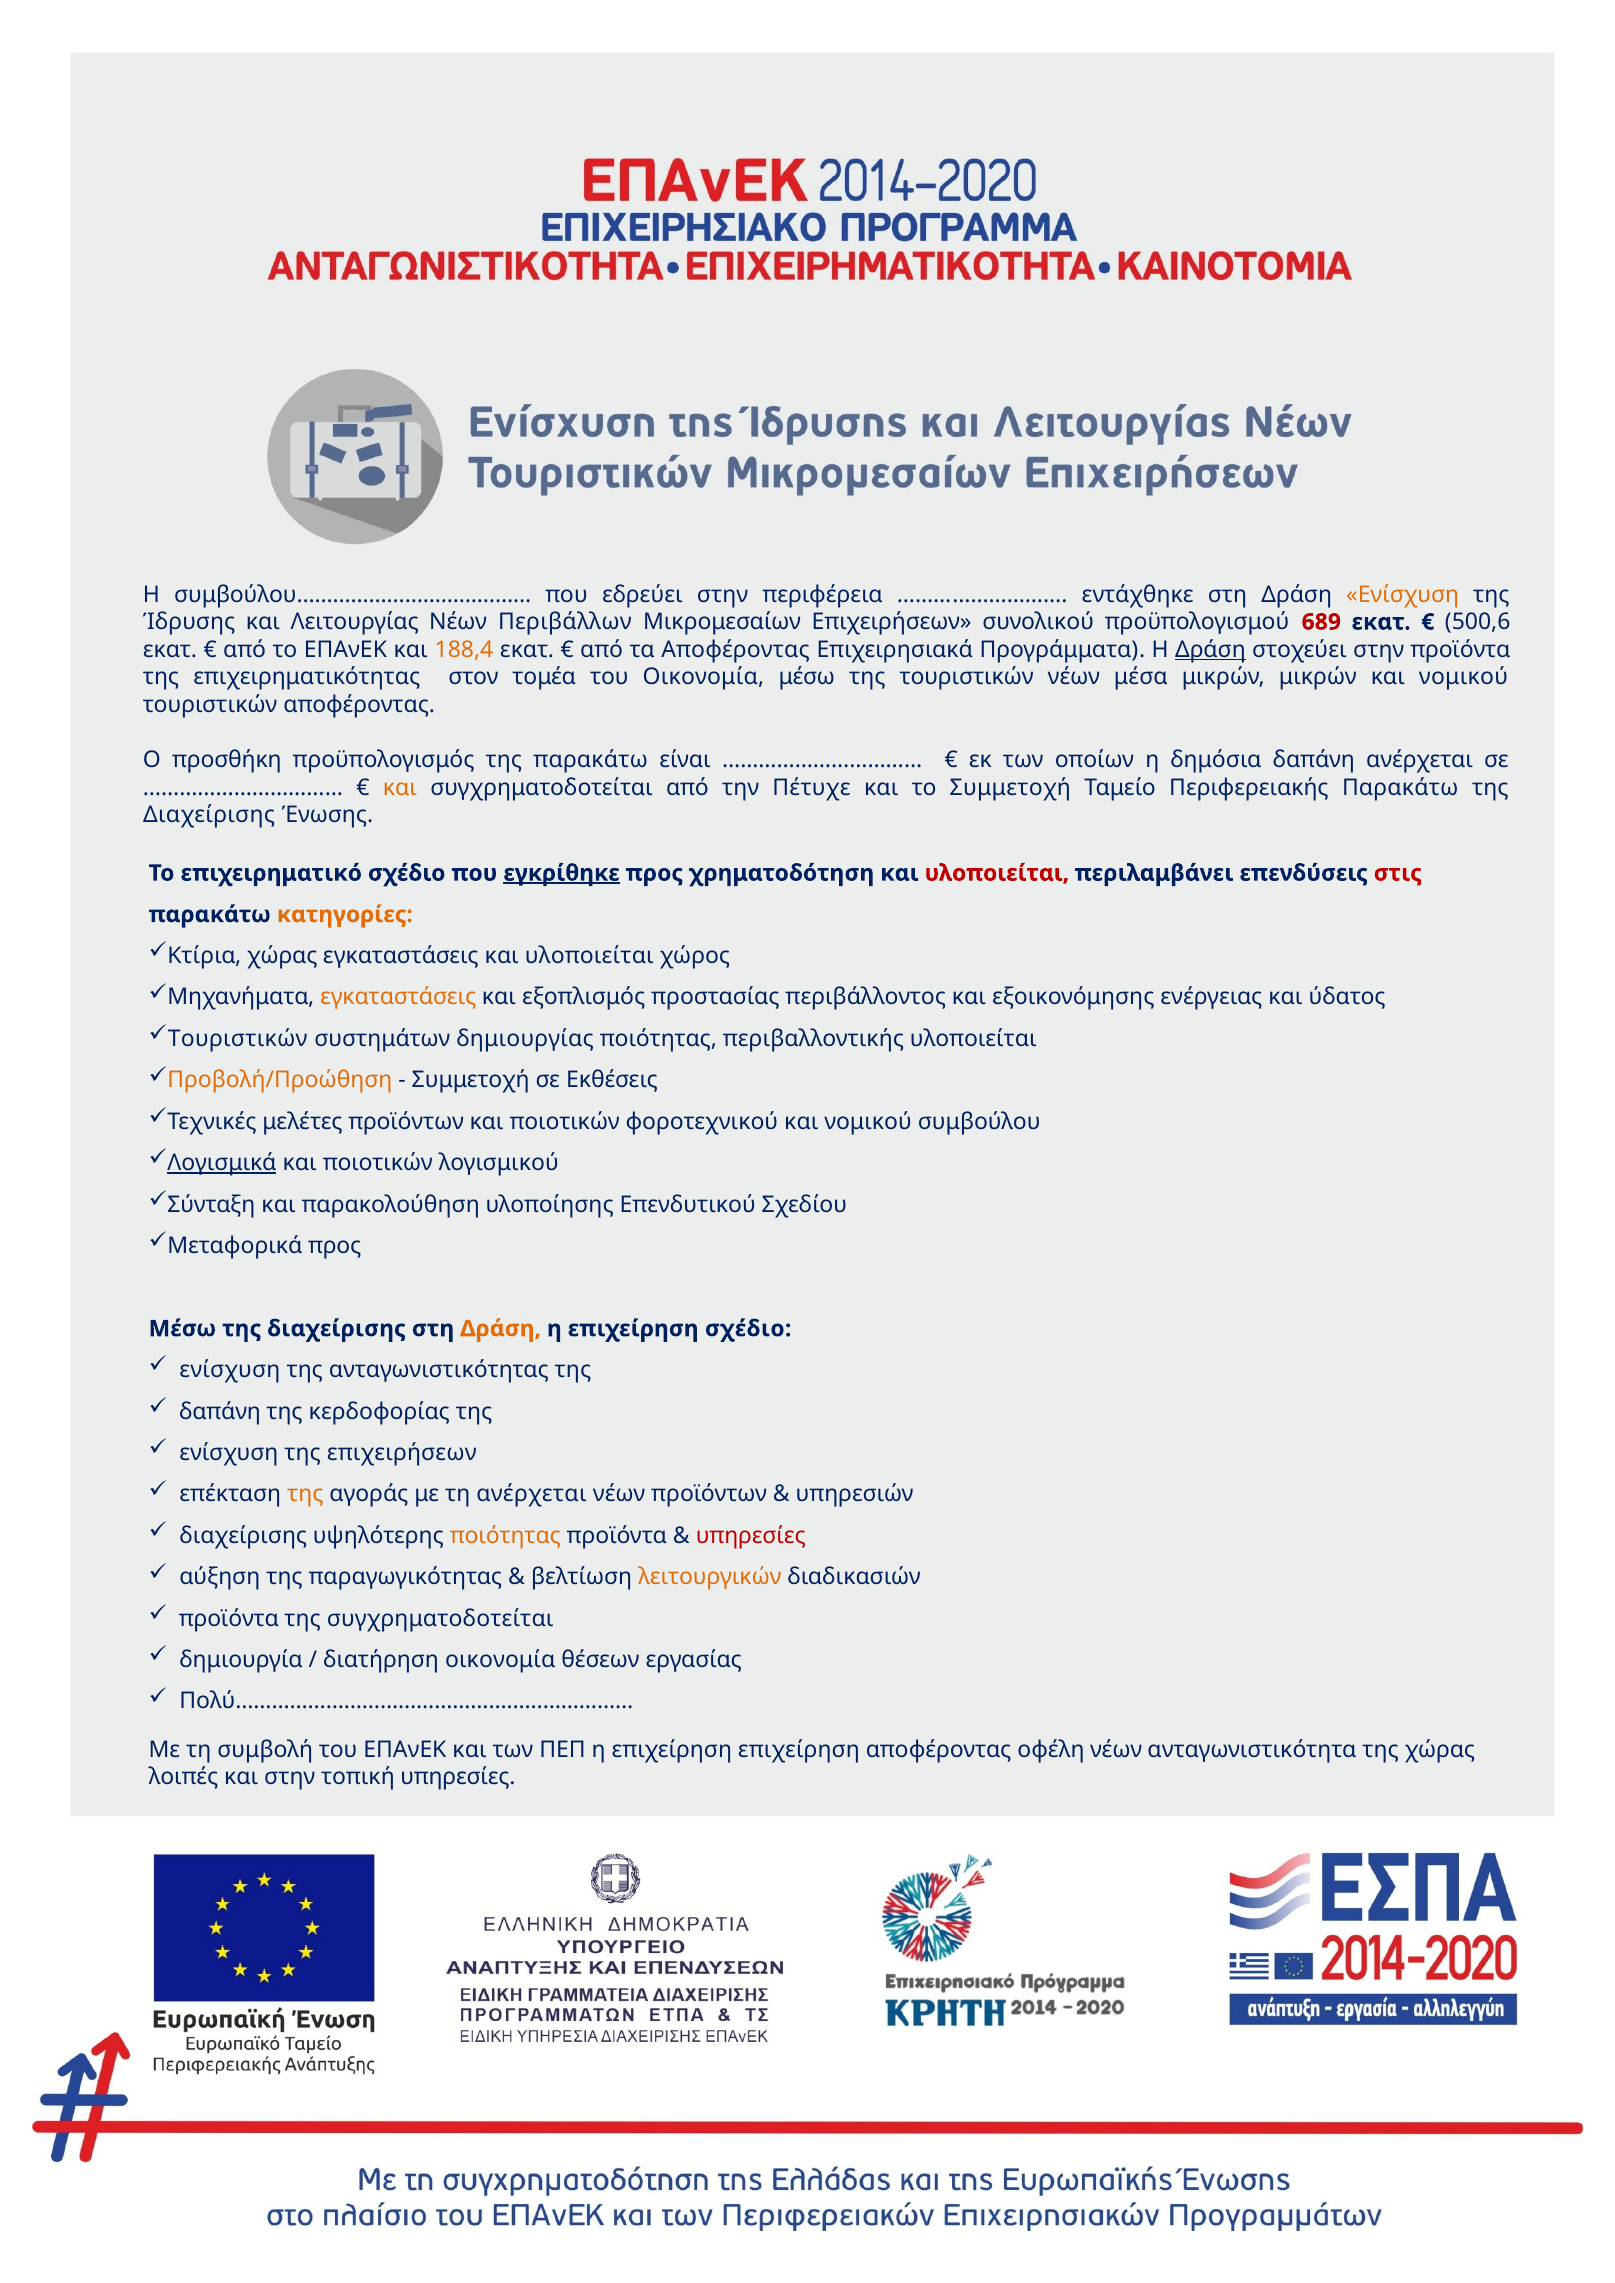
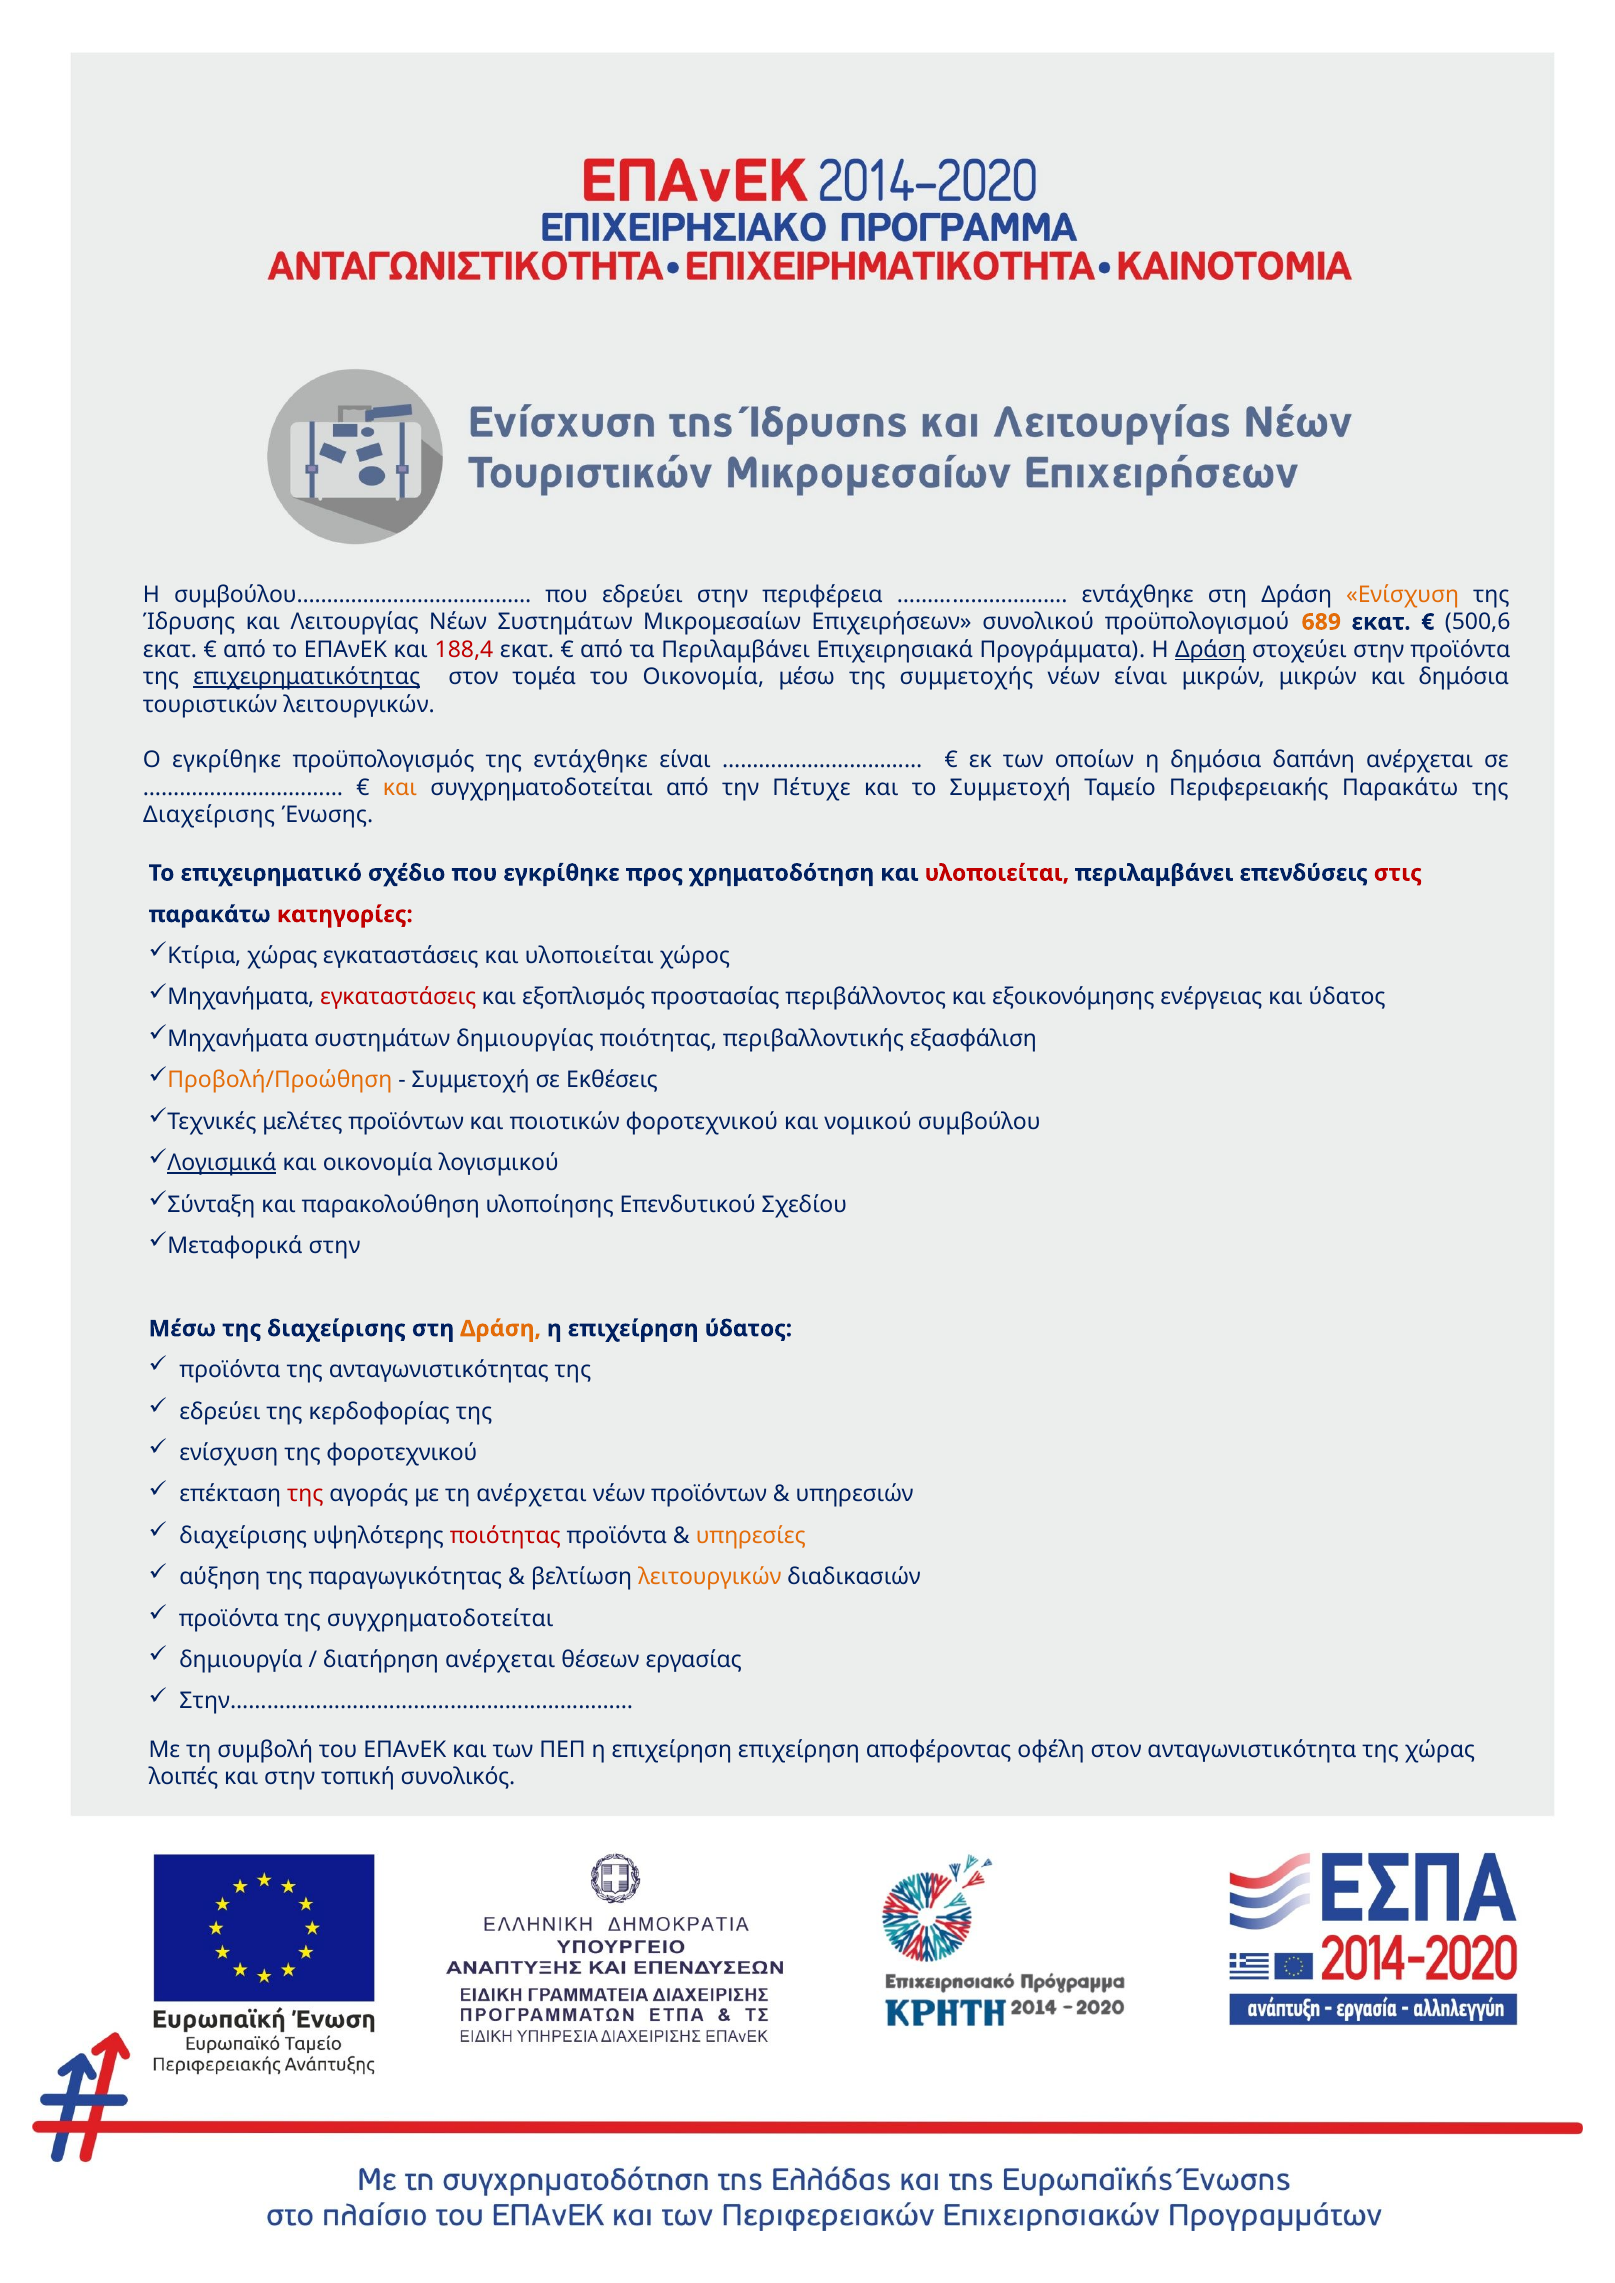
Νέων Περιβάλλων: Περιβάλλων -> Συστημάτων
689 colour: red -> orange
188,4 colour: orange -> red
τα Αποφέροντας: Αποφέροντας -> Περιλαμβάνει
επιχειρηματικότητας underline: none -> present
της τουριστικών: τουριστικών -> συμμετοχής
νέων μέσα: μέσα -> είναι
μικρών και νομικού: νομικού -> δημόσια
τουριστικών αποφέροντας: αποφέροντας -> λειτουργικών
Ο προσθήκη: προσθήκη -> εγκρίθηκε
της παρακάτω: παρακάτω -> εντάχθηκε
εγκρίθηκε at (562, 873) underline: present -> none
κατηγορίες colour: orange -> red
εγκαταστάσεις at (398, 998) colour: orange -> red
Τουριστικών at (238, 1039): Τουριστικών -> Μηχανήματα
περιβαλλοντικής υλοποιείται: υλοποιείται -> εξασφάλιση
ποιοτικών at (378, 1163): ποιοτικών -> οικονομία
Μεταφορικά προς: προς -> στην
επιχείρηση σχέδιο: σχέδιο -> ύδατος
ενίσχυση at (230, 1371): ενίσχυση -> προϊόντα
δαπάνη at (220, 1412): δαπάνη -> εδρεύει
της επιχειρήσεων: επιχειρήσεων -> φοροτεχνικού
της at (305, 1495) colour: orange -> red
ποιότητας at (505, 1536) colour: orange -> red
υπηρεσίες at (751, 1536) colour: red -> orange
διατήρηση οικονομία: οικονομία -> ανέρχεται
Πολύ…………………………………………………………: Πολύ………………………………………………………… -> Στην…………………………………………………………
οφέλη νέων: νέων -> στον
τοπική υπηρεσίες: υπηρεσίες -> συνολικός
